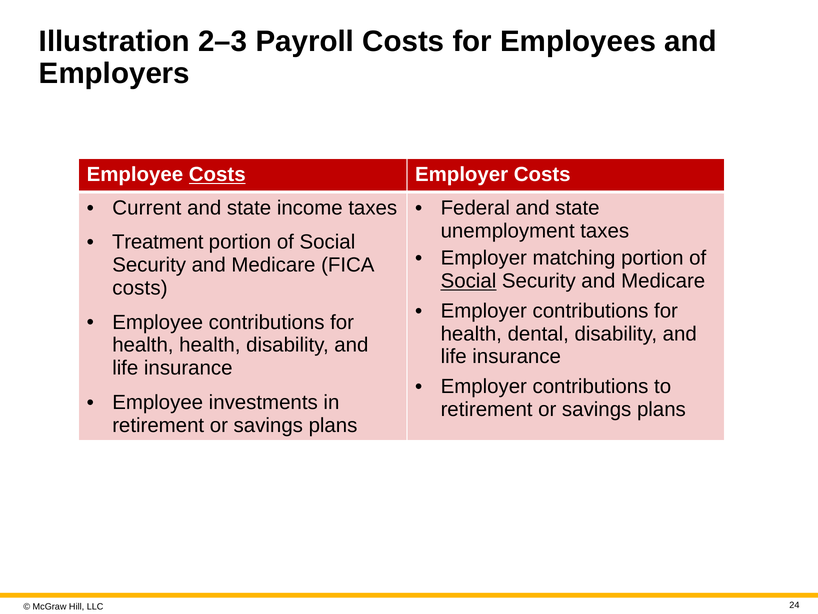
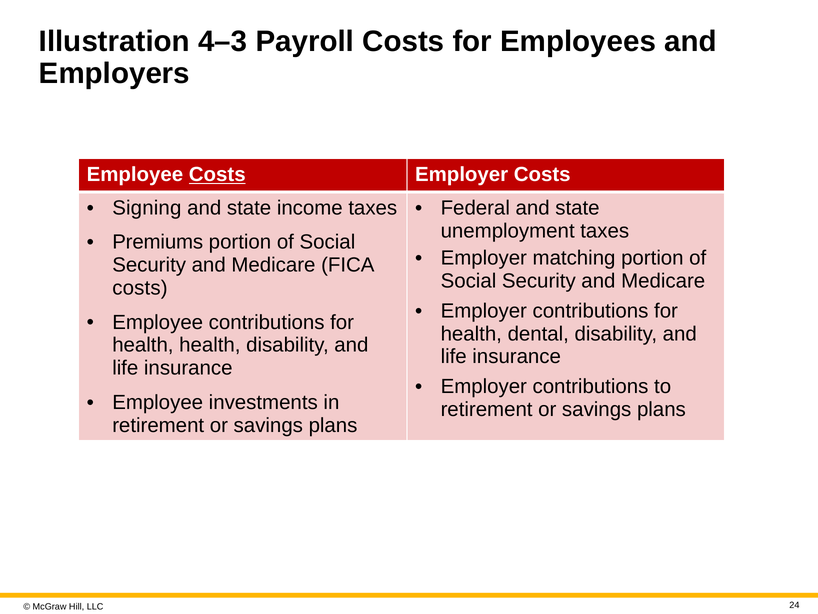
2–3: 2–3 -> 4–3
Current: Current -> Signing
Treatment: Treatment -> Premiums
Social at (468, 281) underline: present -> none
